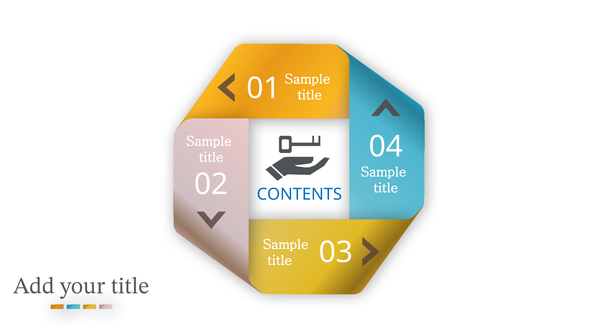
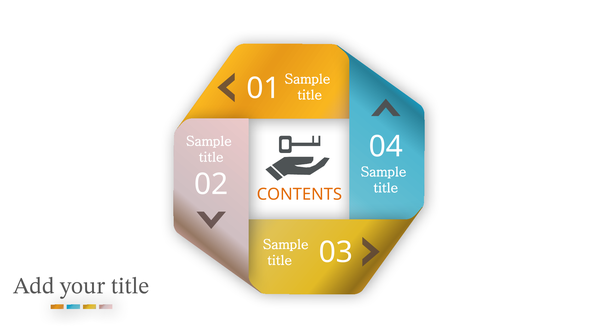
CONTENTS colour: blue -> orange
